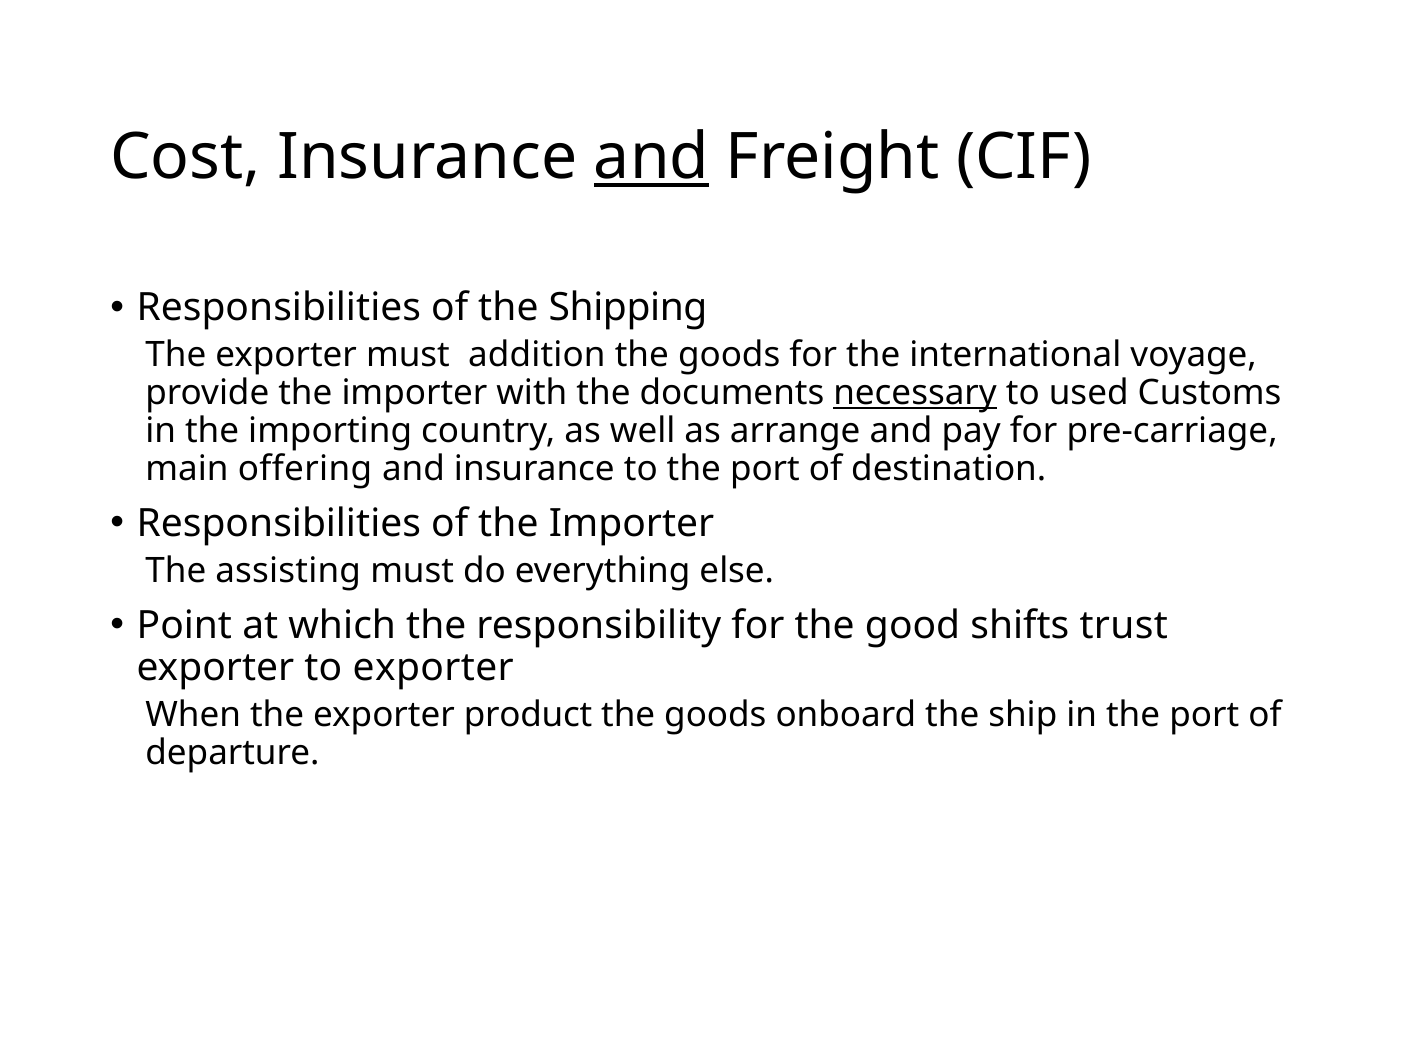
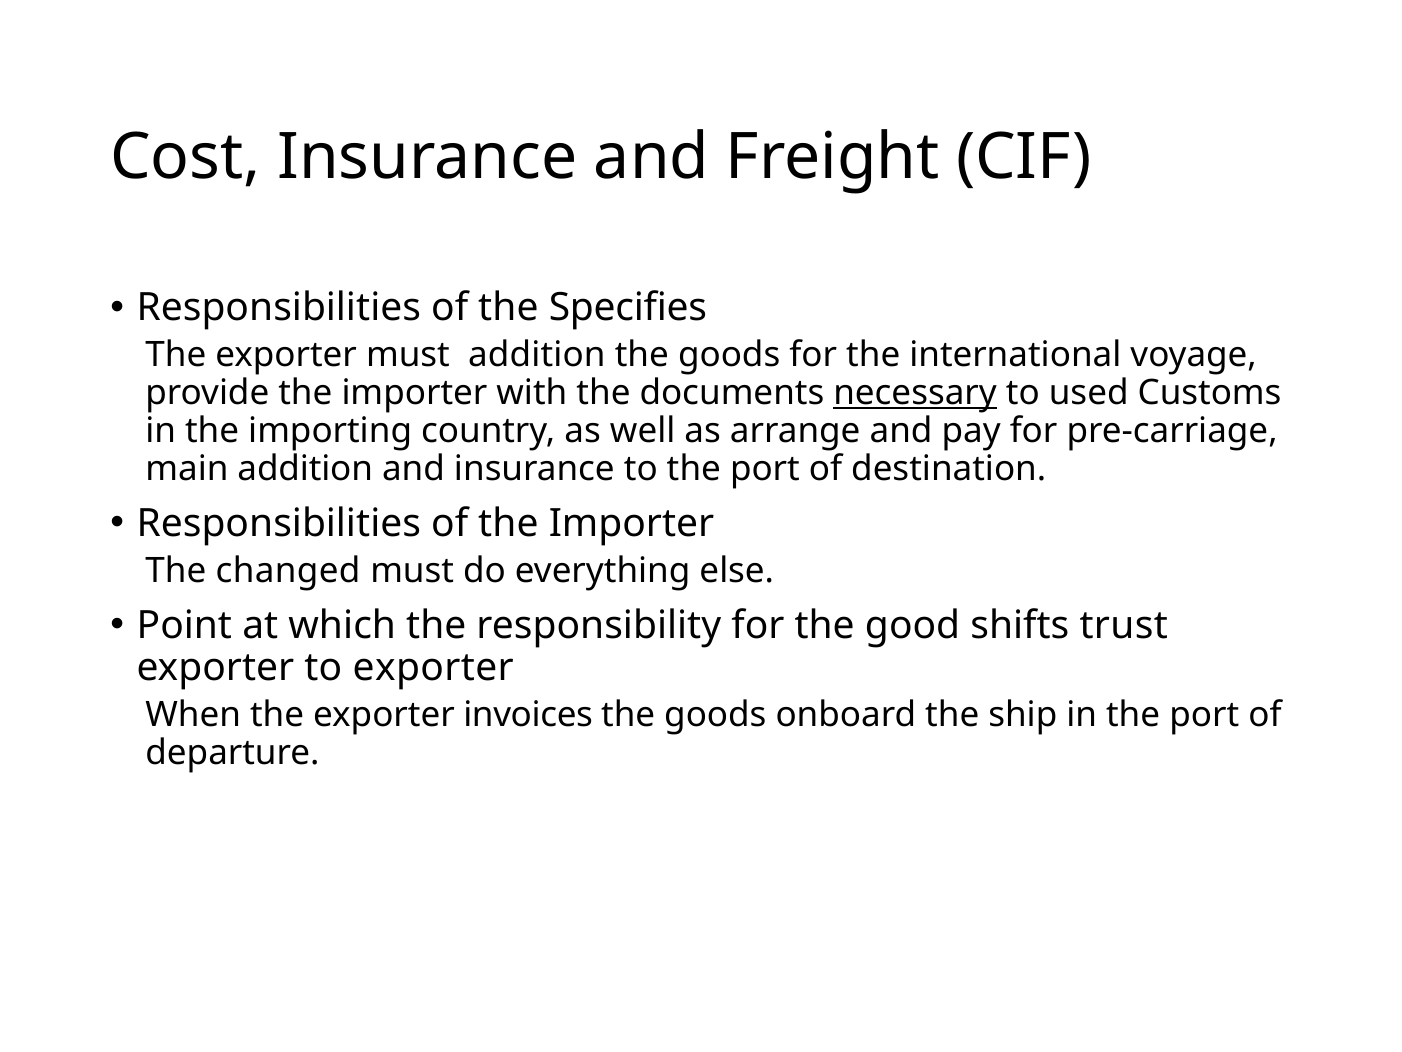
and at (652, 157) underline: present -> none
Shipping: Shipping -> Specifies
main offering: offering -> addition
assisting: assisting -> changed
product: product -> invoices
